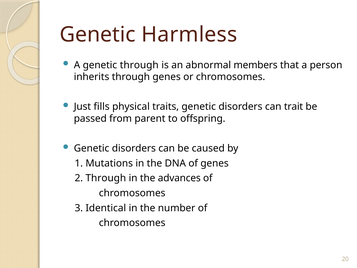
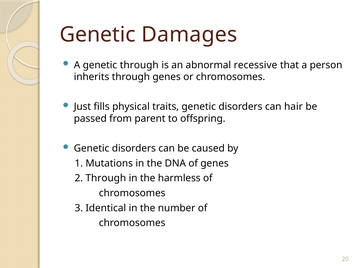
Harmless: Harmless -> Damages
members: members -> recessive
trait: trait -> hair
advances: advances -> harmless
